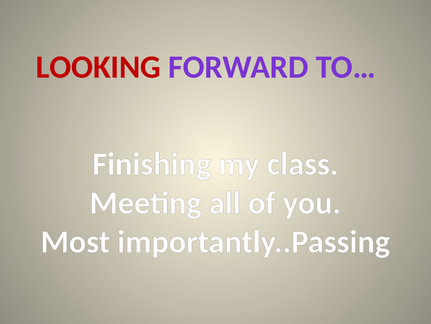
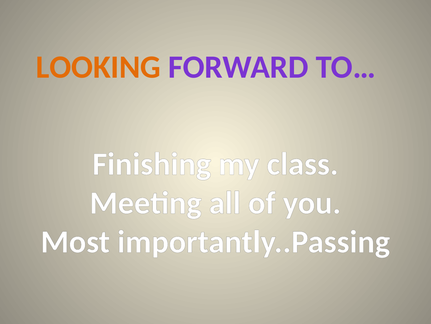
LOOKING colour: red -> orange
